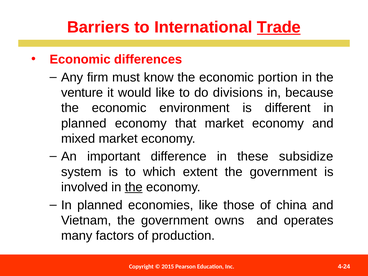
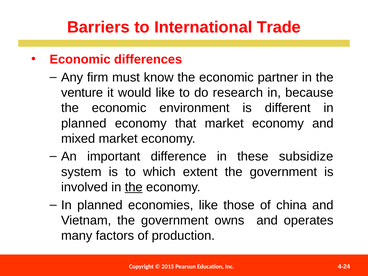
Trade underline: present -> none
portion: portion -> partner
divisions: divisions -> research
